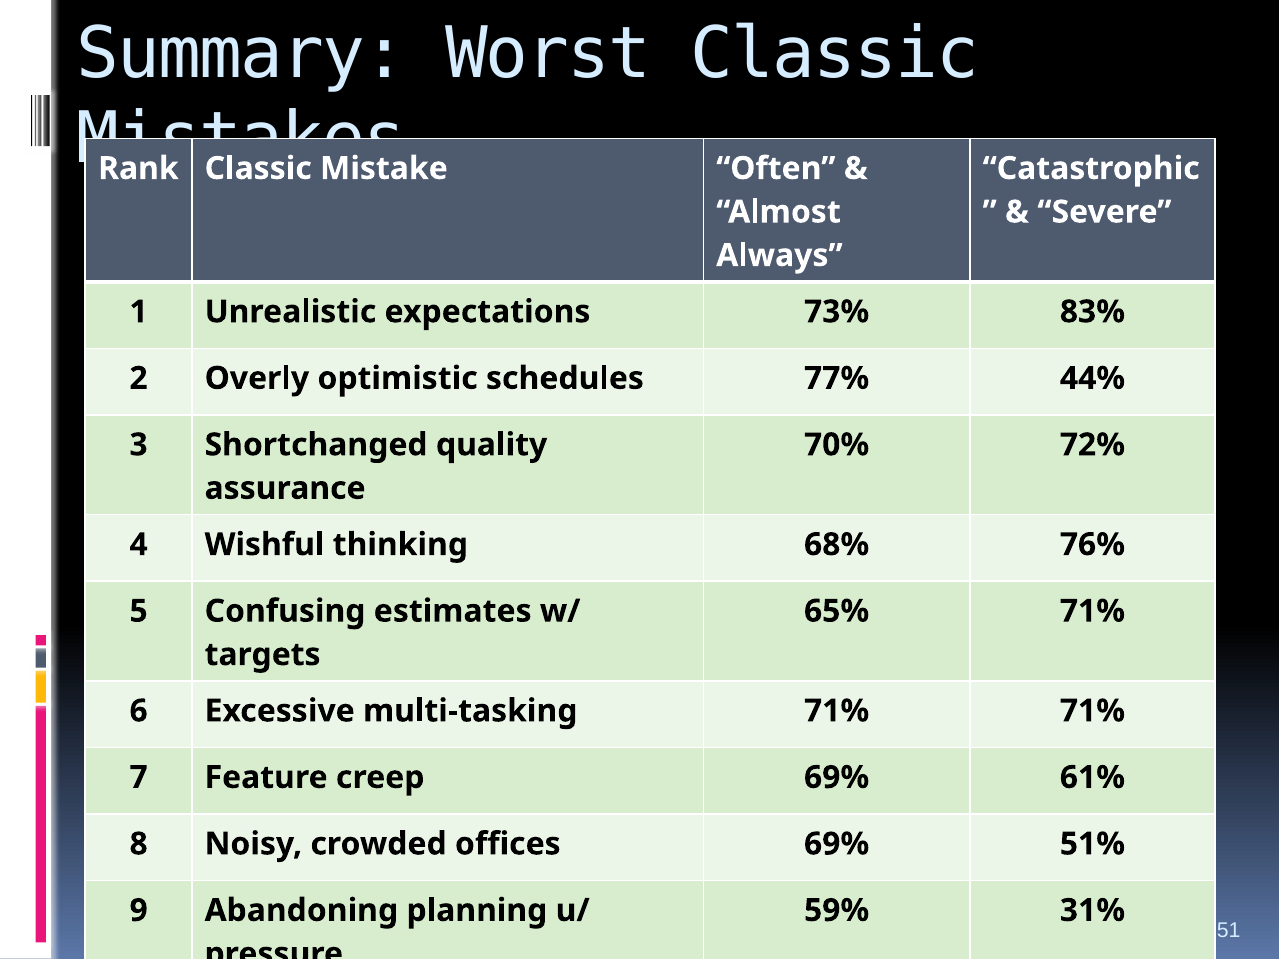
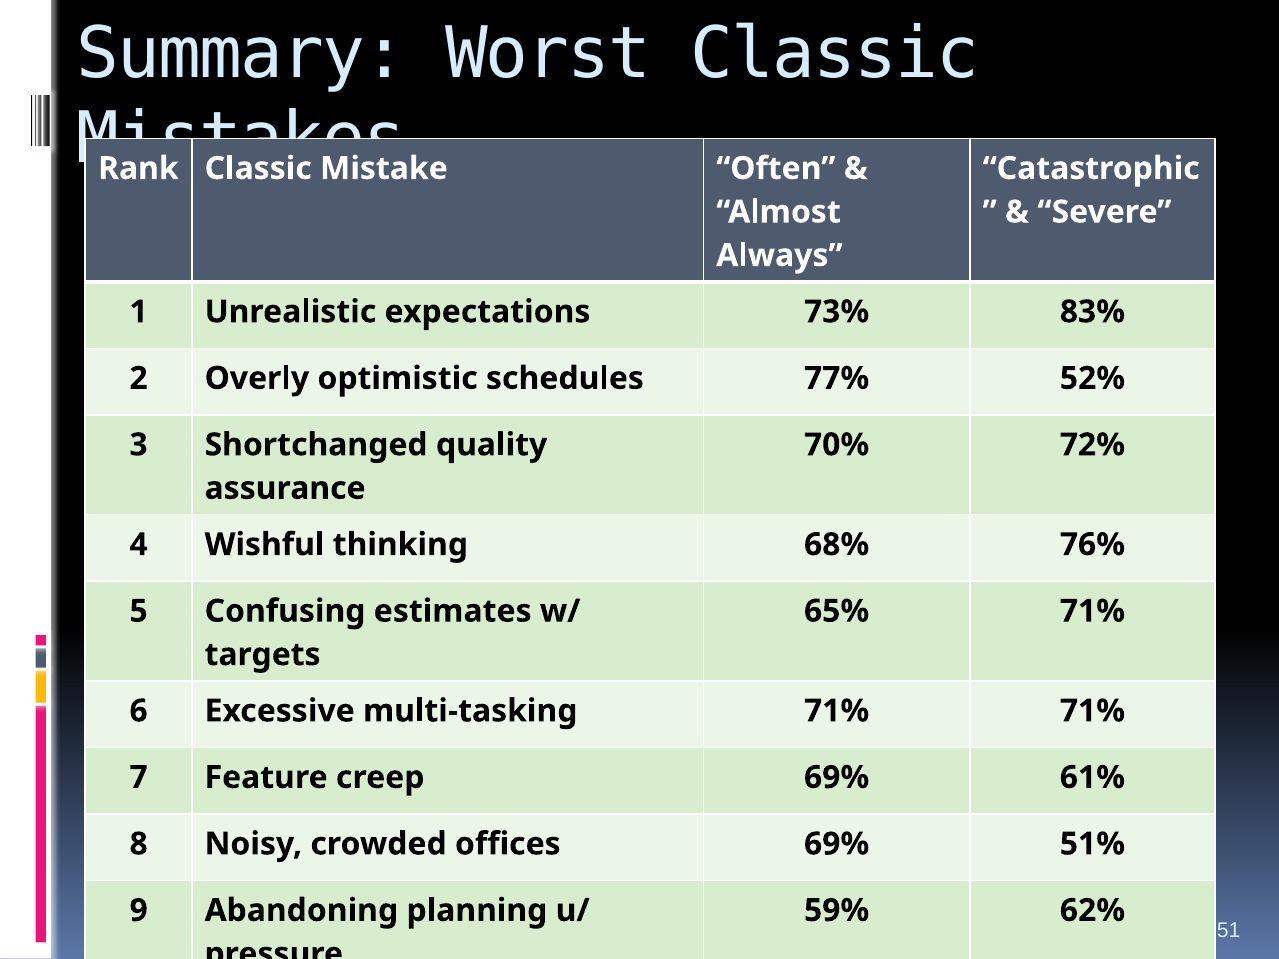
44%: 44% -> 52%
31%: 31% -> 62%
